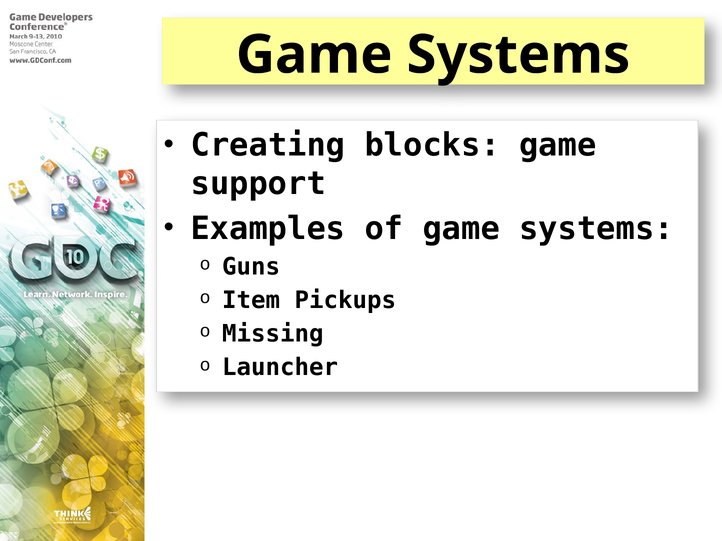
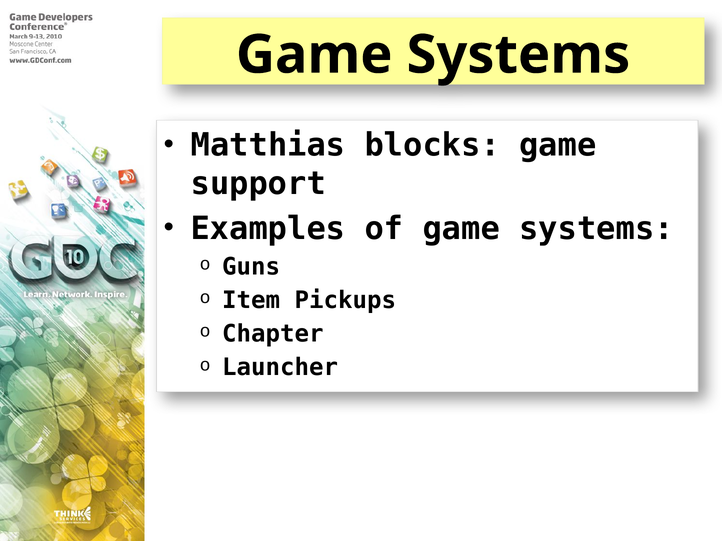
Creating: Creating -> Matthias
Missing: Missing -> Chapter
